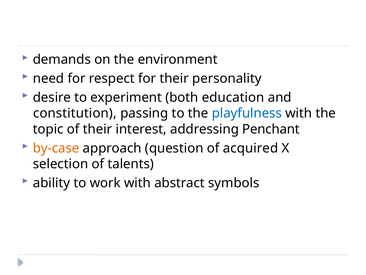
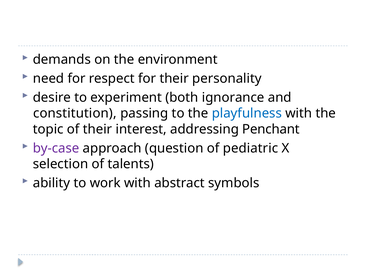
education: education -> ignorance
by-case colour: orange -> purple
acquired: acquired -> pediatric
